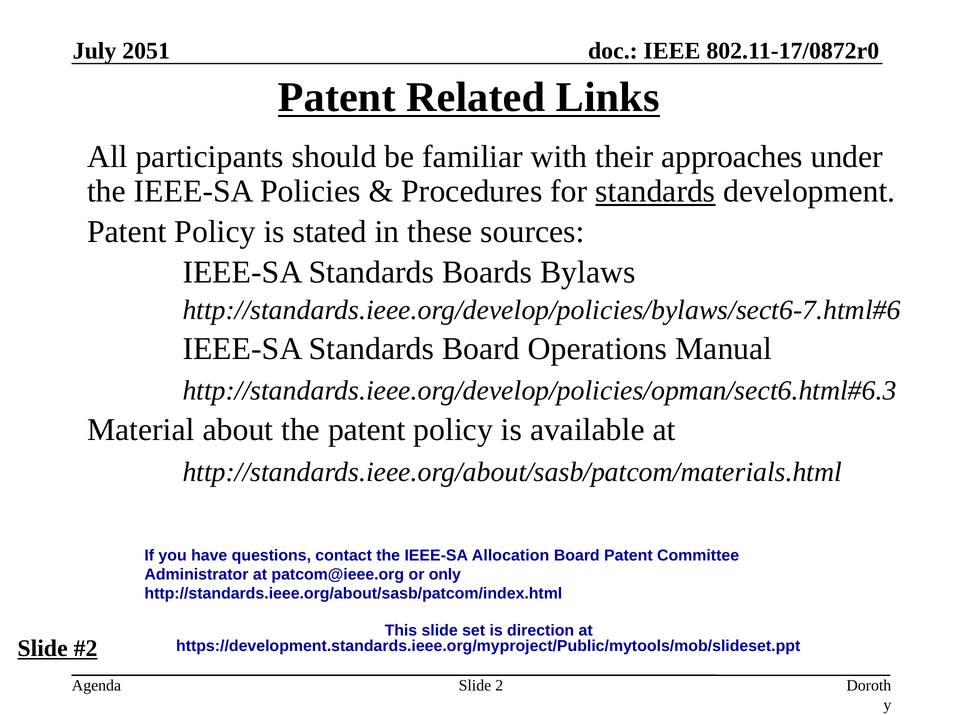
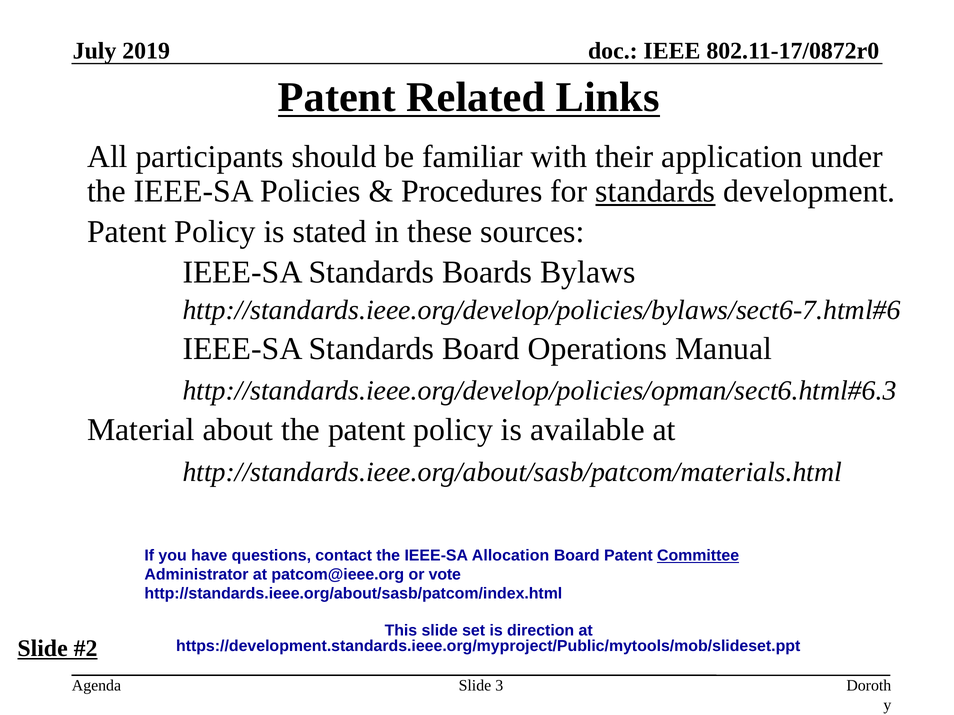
2051: 2051 -> 2019
approaches: approaches -> application
Committee underline: none -> present
only: only -> vote
2: 2 -> 3
